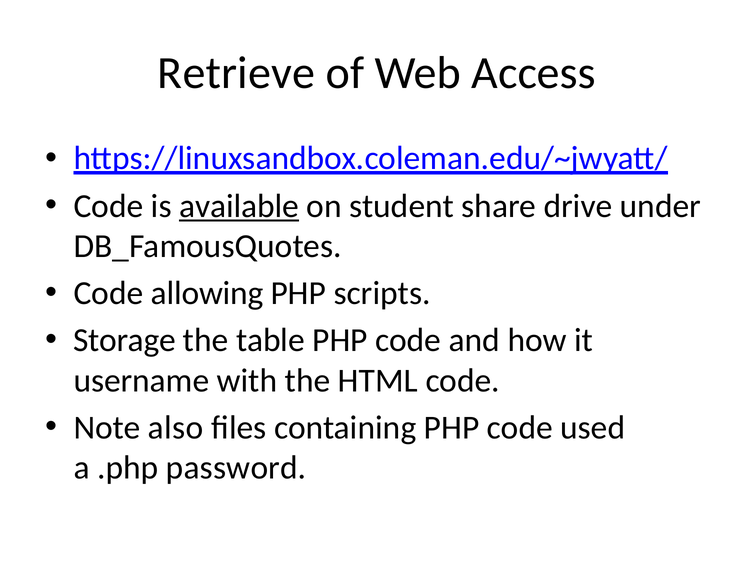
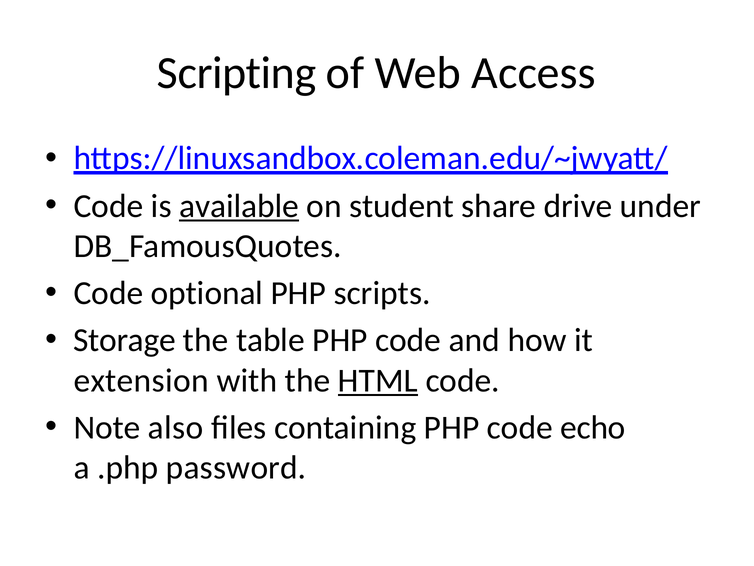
Retrieve: Retrieve -> Scripting
allowing: allowing -> optional
username: username -> extension
HTML underline: none -> present
used: used -> echo
